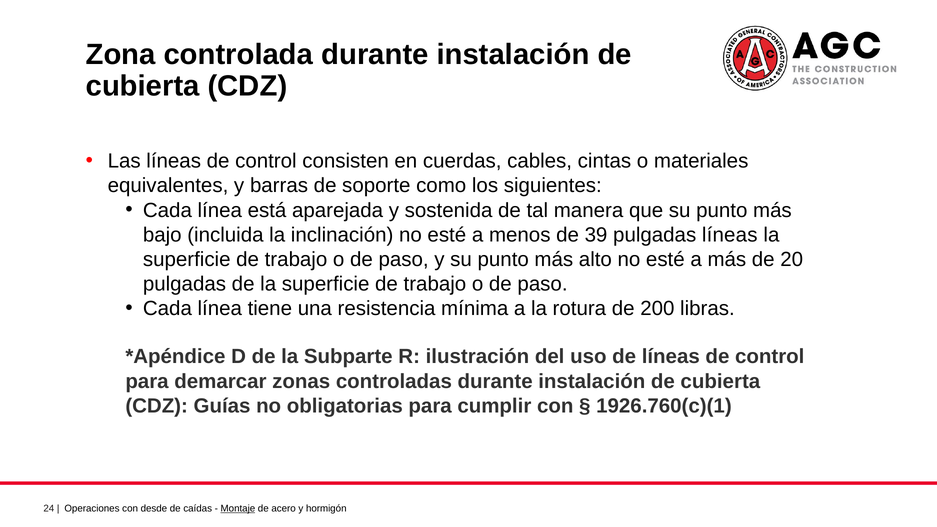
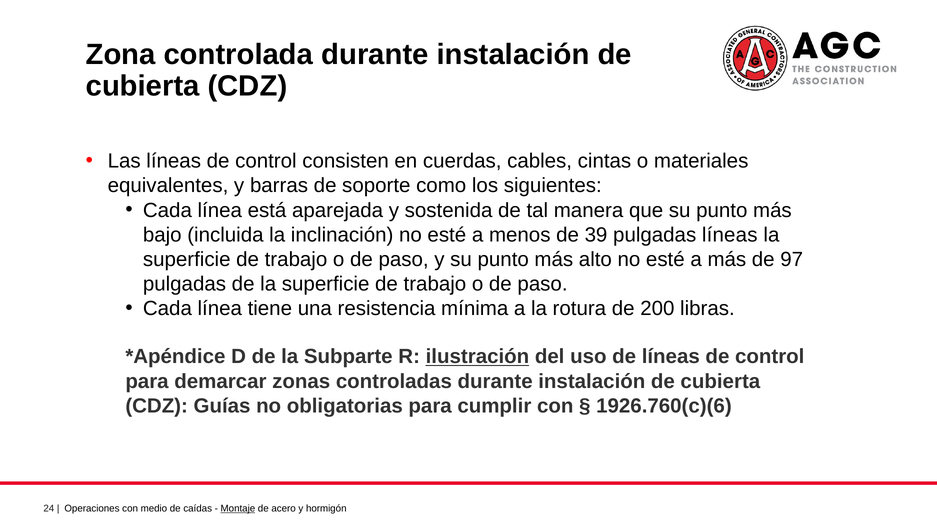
20: 20 -> 97
ilustración underline: none -> present
1926.760(c)(1: 1926.760(c)(1 -> 1926.760(c)(6
desde: desde -> medio
